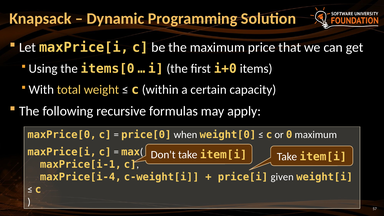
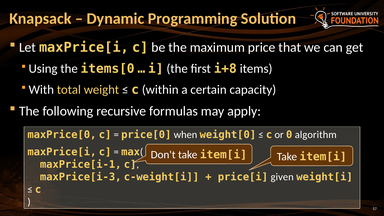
i+0: i+0 -> i+8
0 maximum: maximum -> algorithm
maxPrice[i-4: maxPrice[i-4 -> maxPrice[i-3
